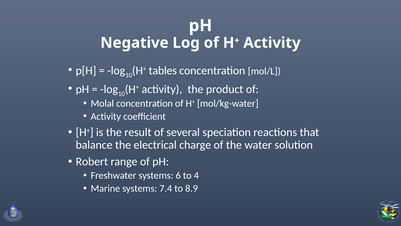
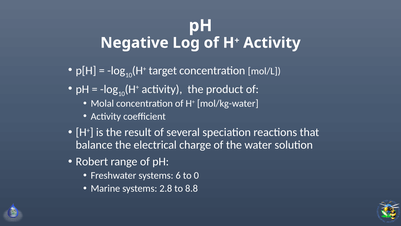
tables: tables -> target
4: 4 -> 0
7.4: 7.4 -> 2.8
8.9: 8.9 -> 8.8
